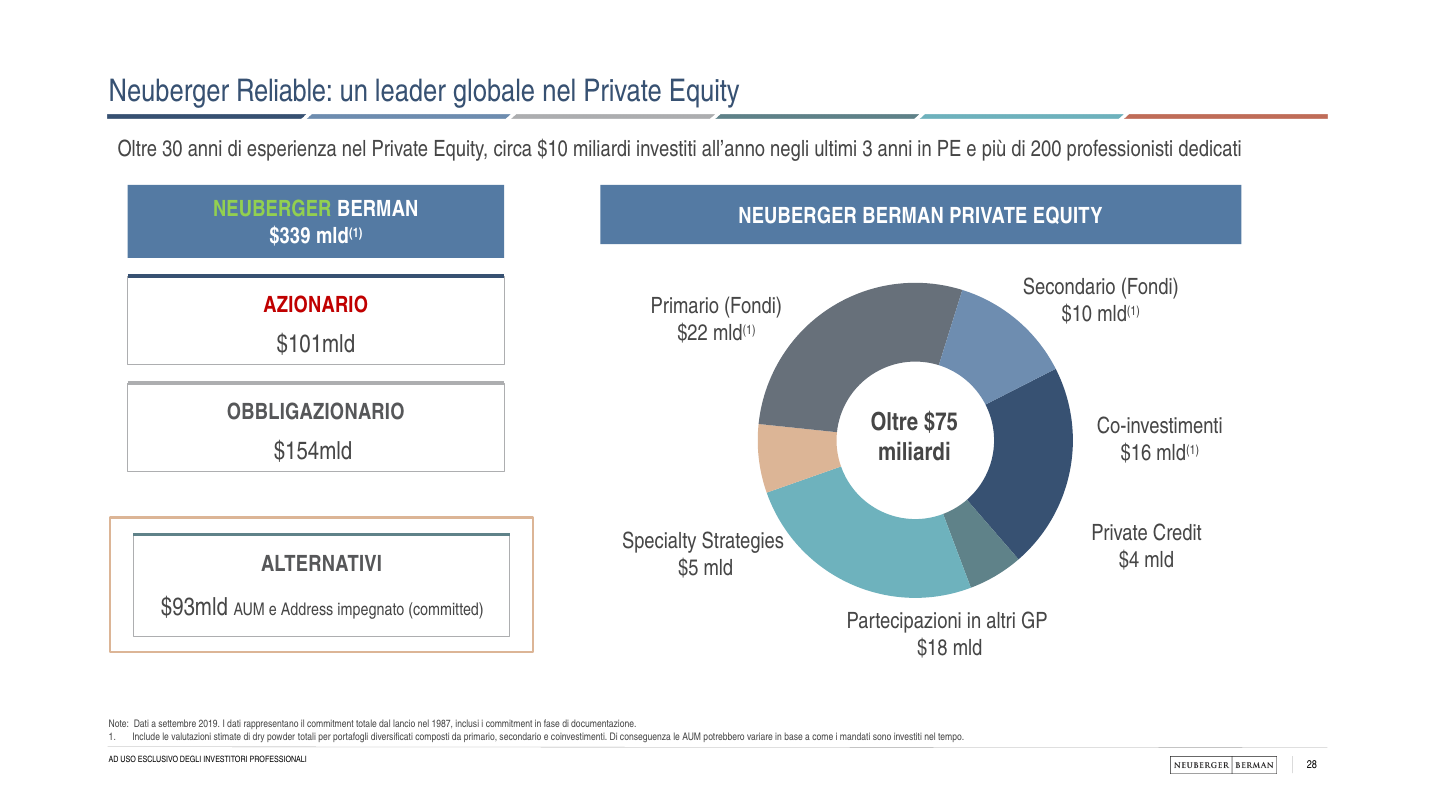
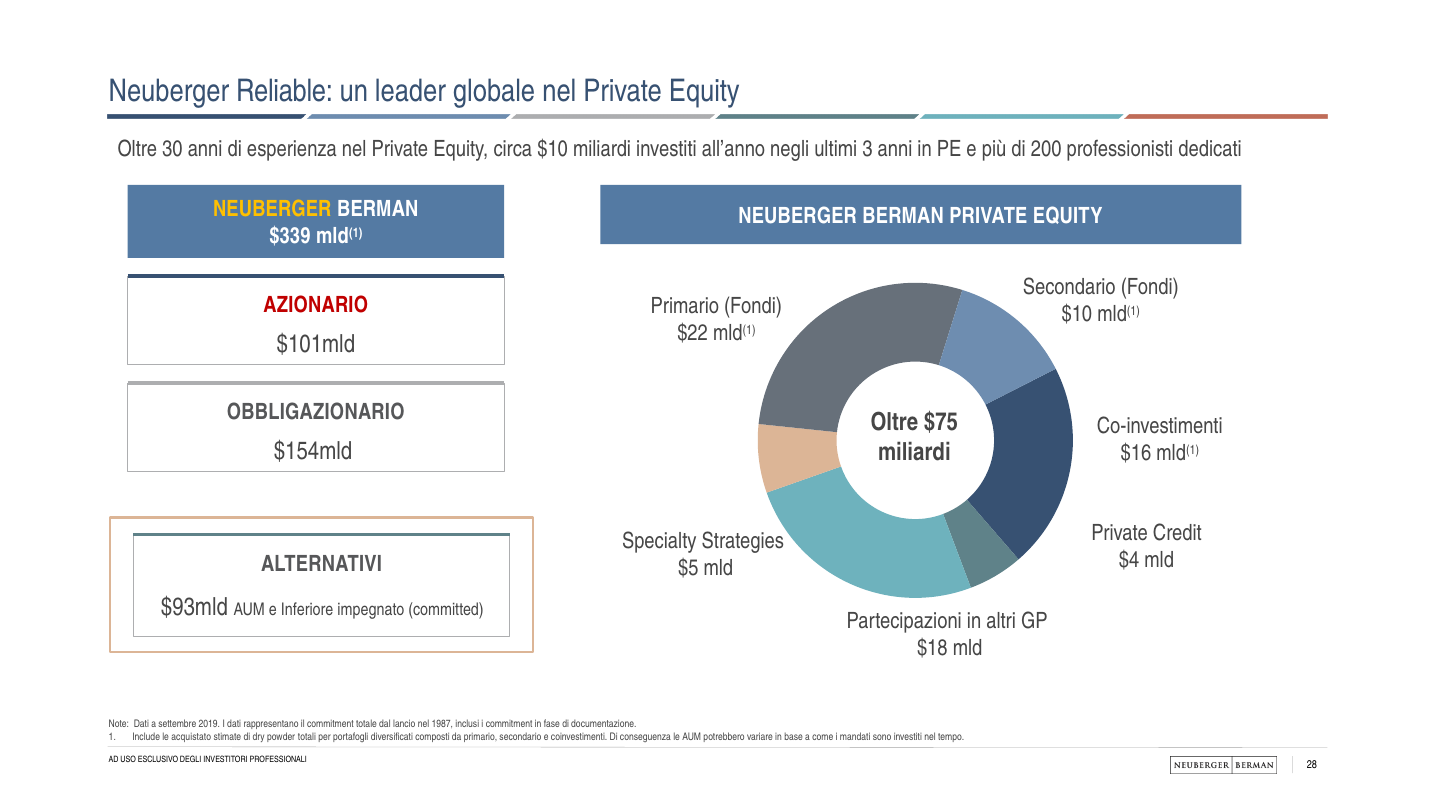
NEUBERGER at (272, 209) colour: light green -> yellow
Address: Address -> Inferiore
valutazioni: valutazioni -> acquistato
